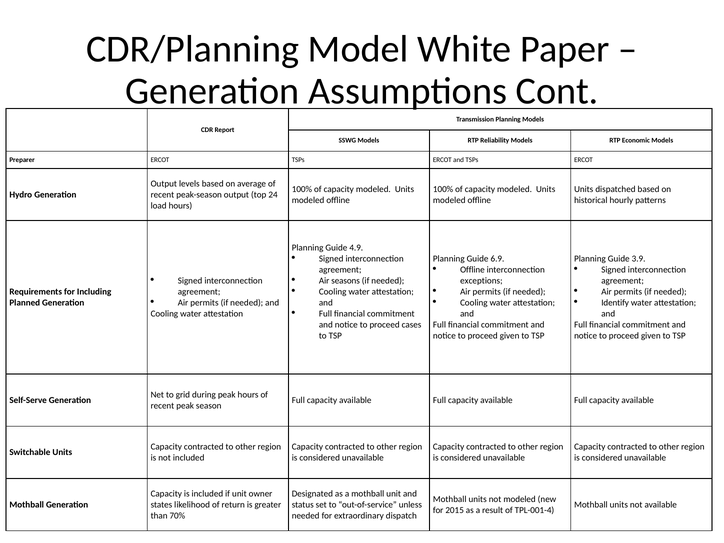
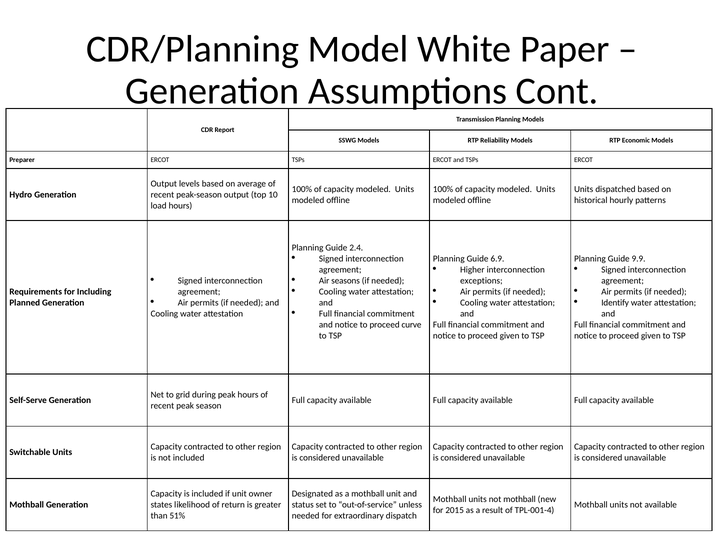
24: 24 -> 10
4.9: 4.9 -> 2.4
3.9: 3.9 -> 9.9
Offline at (472, 270): Offline -> Higher
cases: cases -> curve
not modeled: modeled -> mothball
70%: 70% -> 51%
